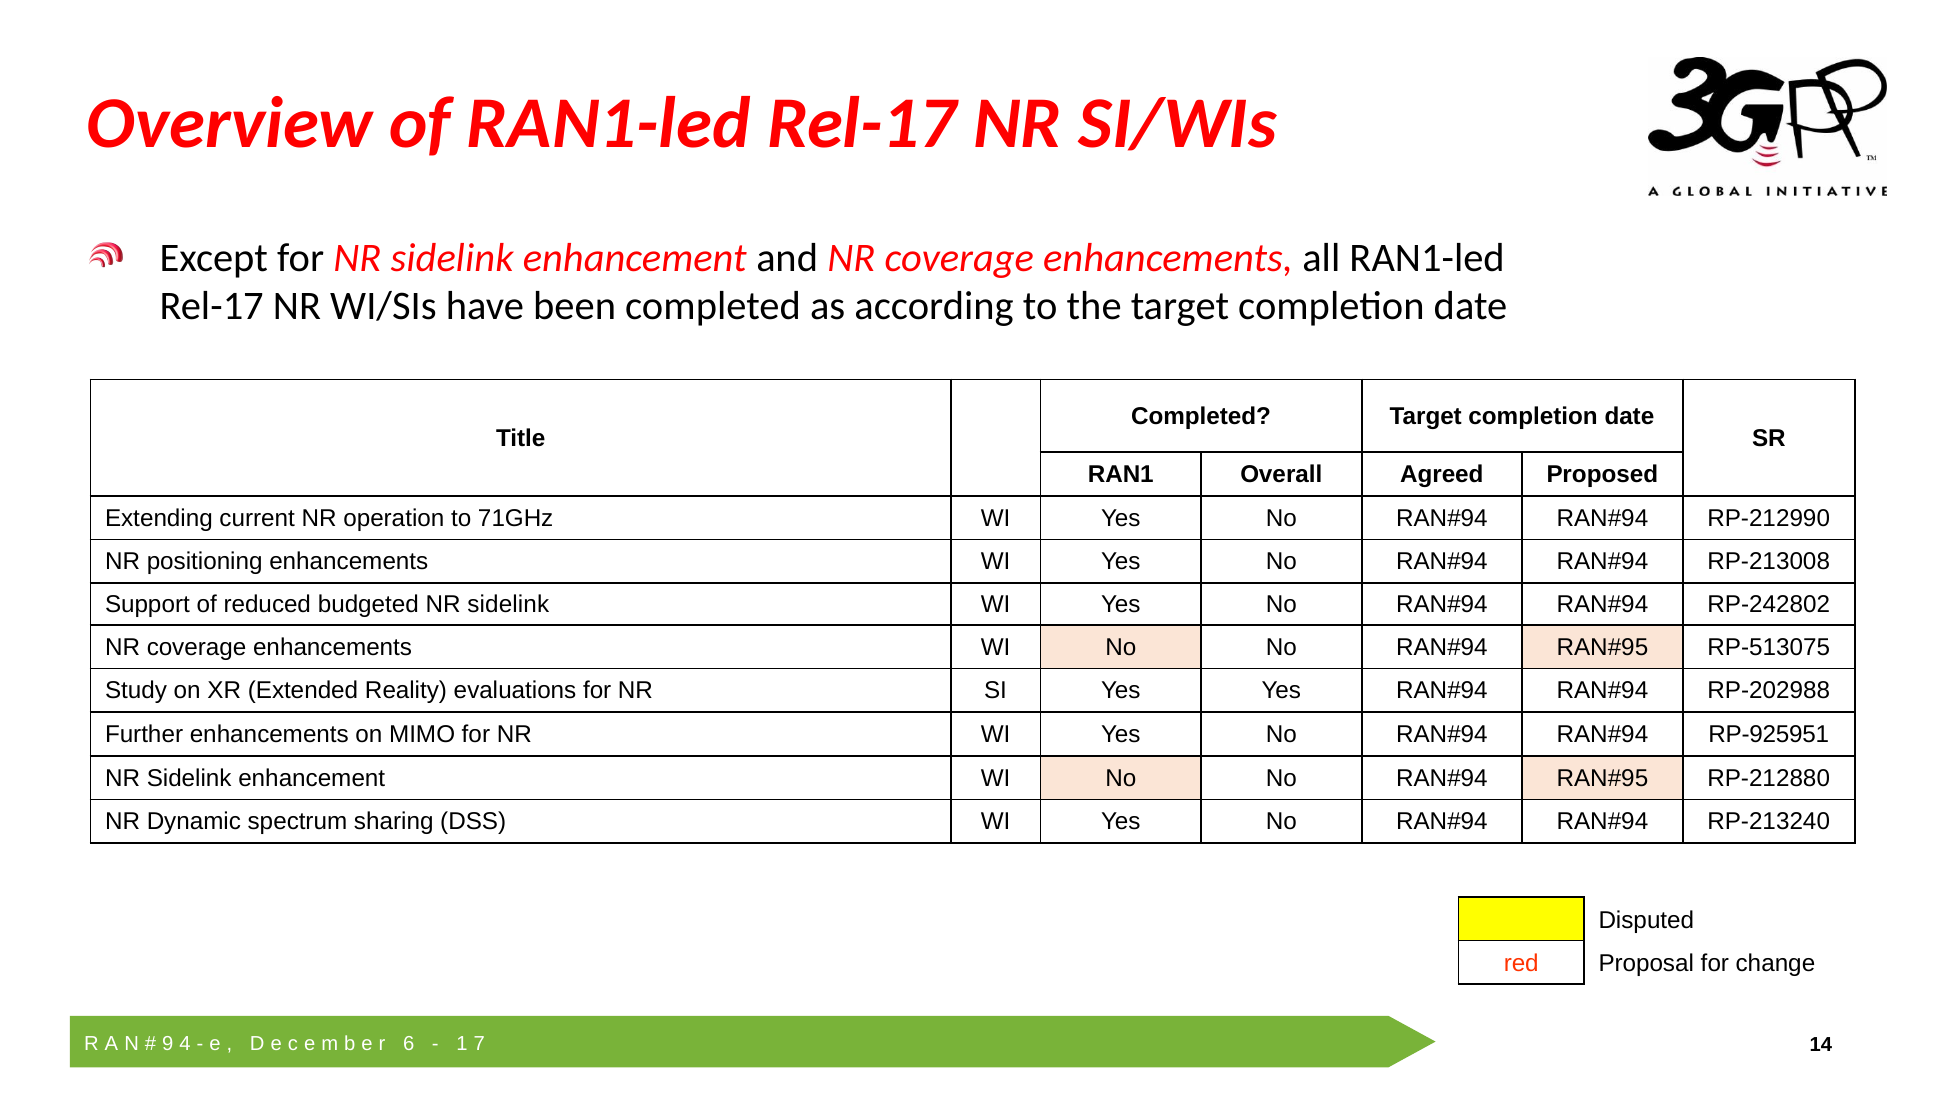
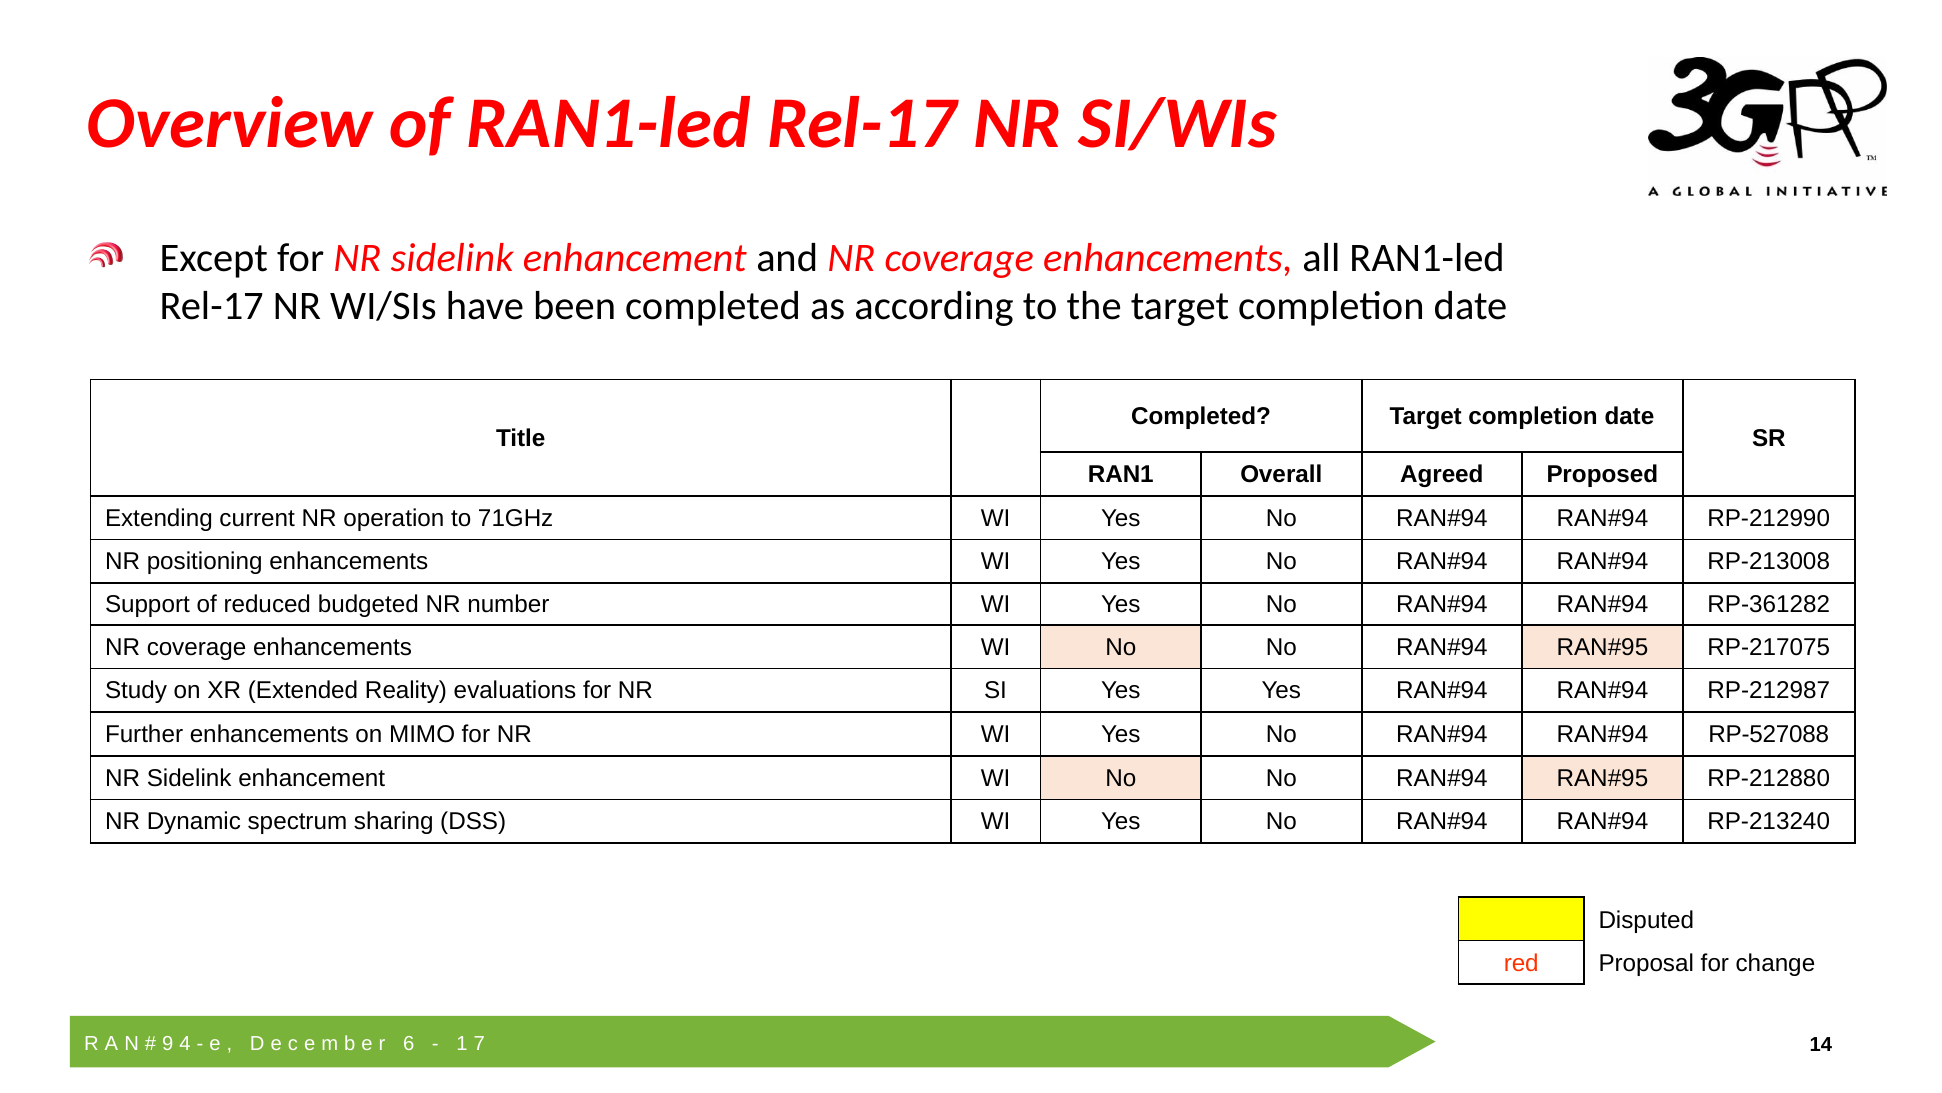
sidelink at (508, 604): sidelink -> number
RP-242802: RP-242802 -> RP-361282
RP-513075: RP-513075 -> RP-217075
RP-202988: RP-202988 -> RP-212987
RP-925951: RP-925951 -> RP-527088
